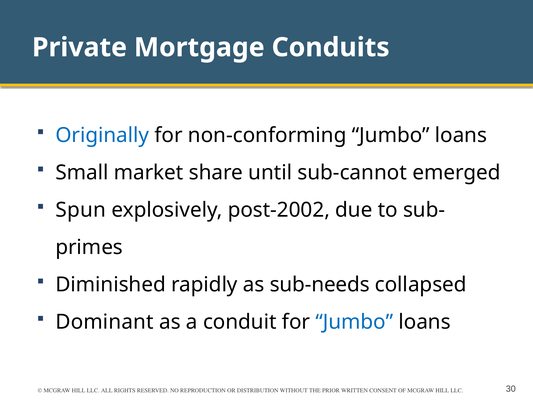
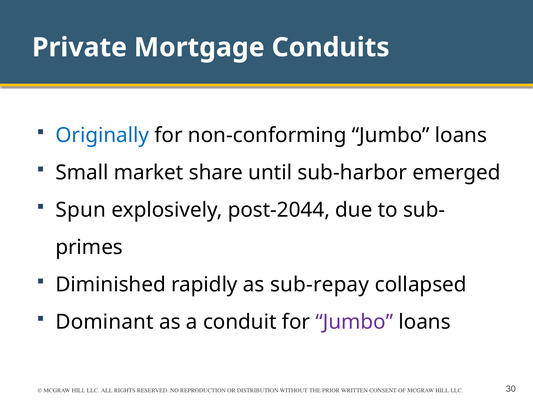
sub-cannot: sub-cannot -> sub-harbor
post-2002: post-2002 -> post-2044
sub-needs: sub-needs -> sub-repay
Jumbo at (354, 322) colour: blue -> purple
